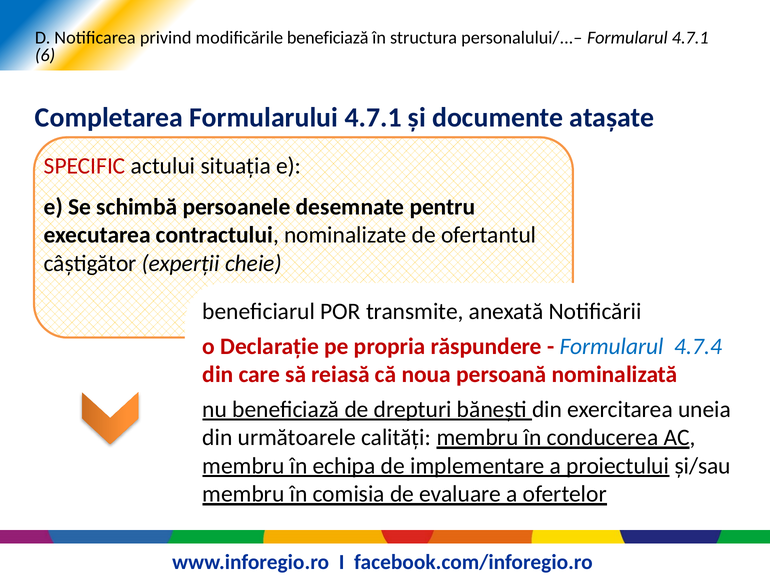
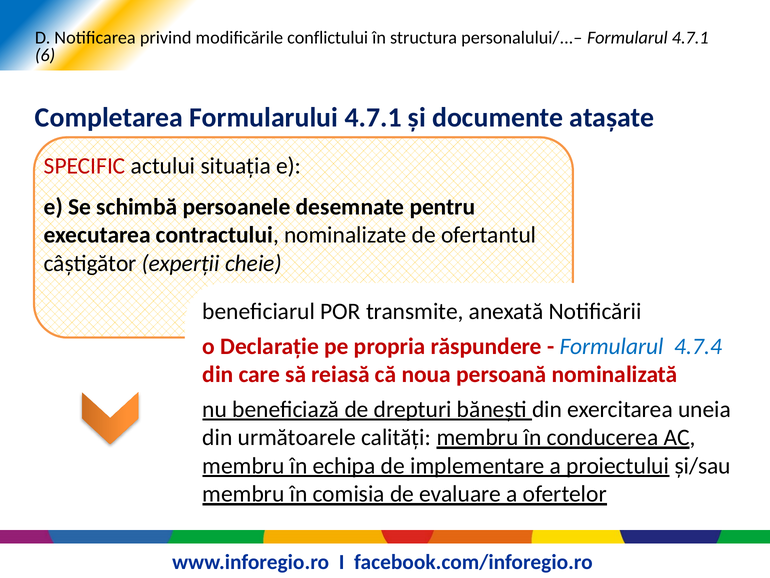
modificările beneficiază: beneficiază -> conflictului
